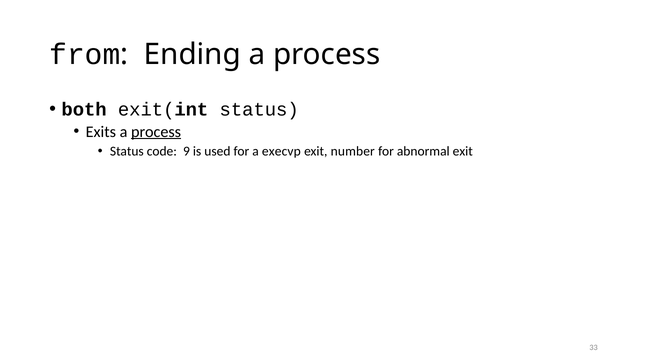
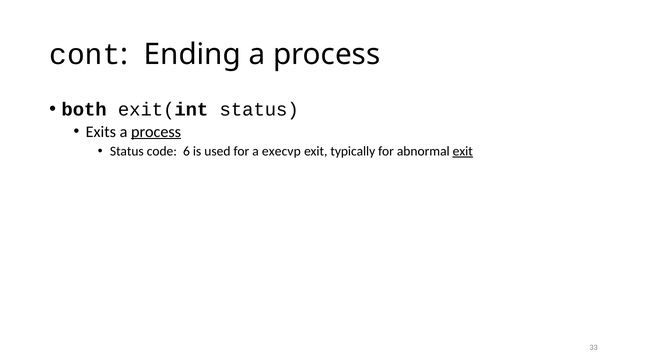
from: from -> cont
9: 9 -> 6
number: number -> typically
exit at (463, 151) underline: none -> present
